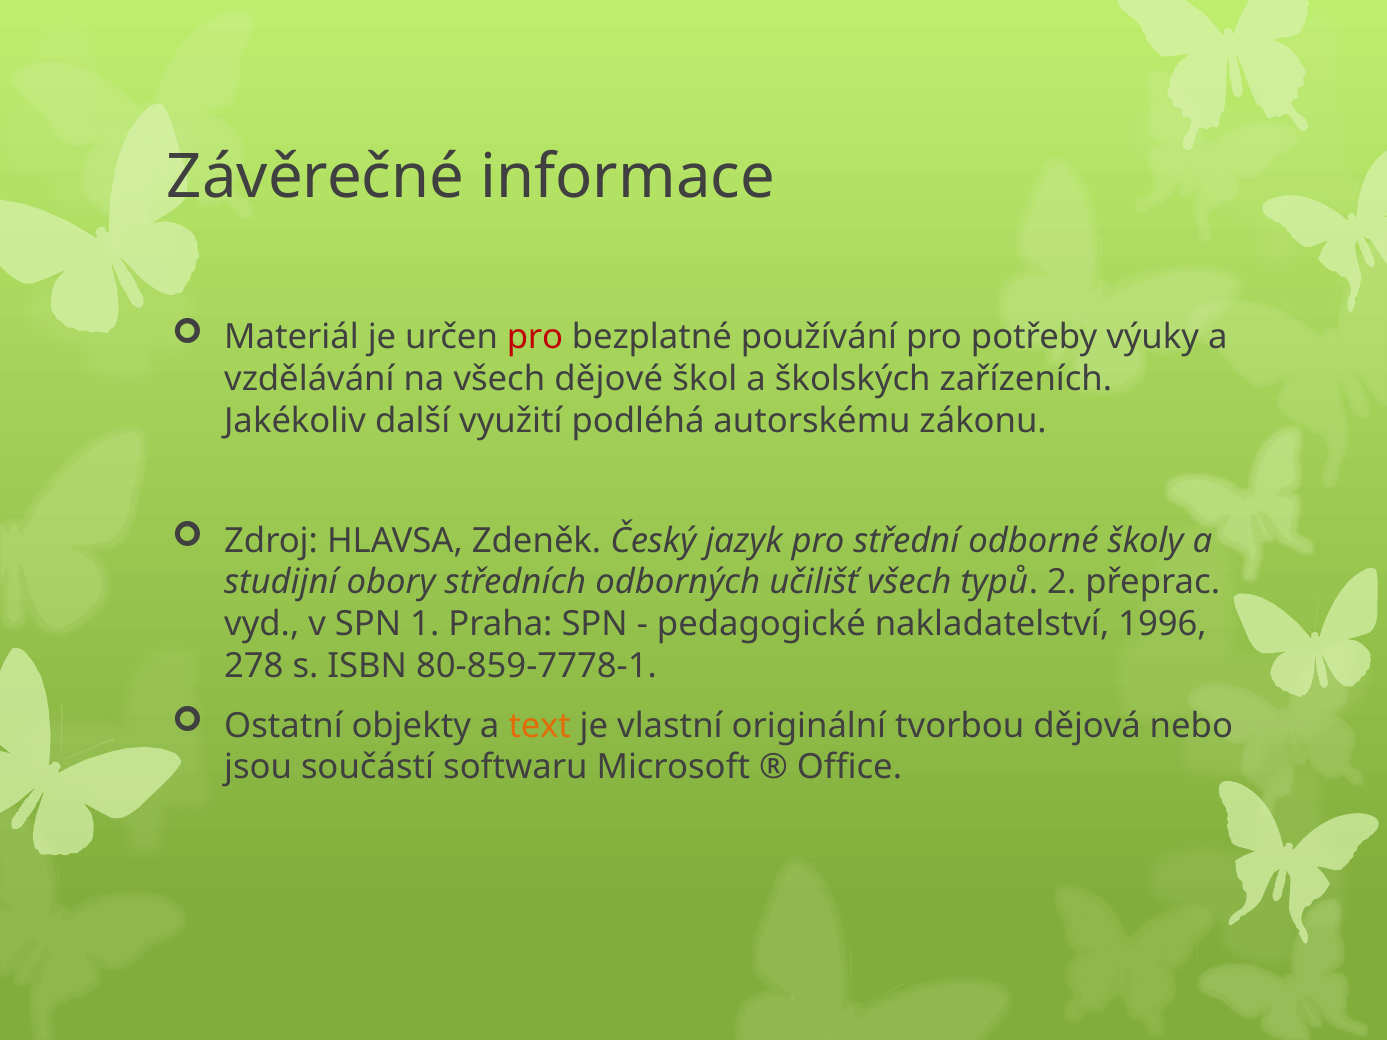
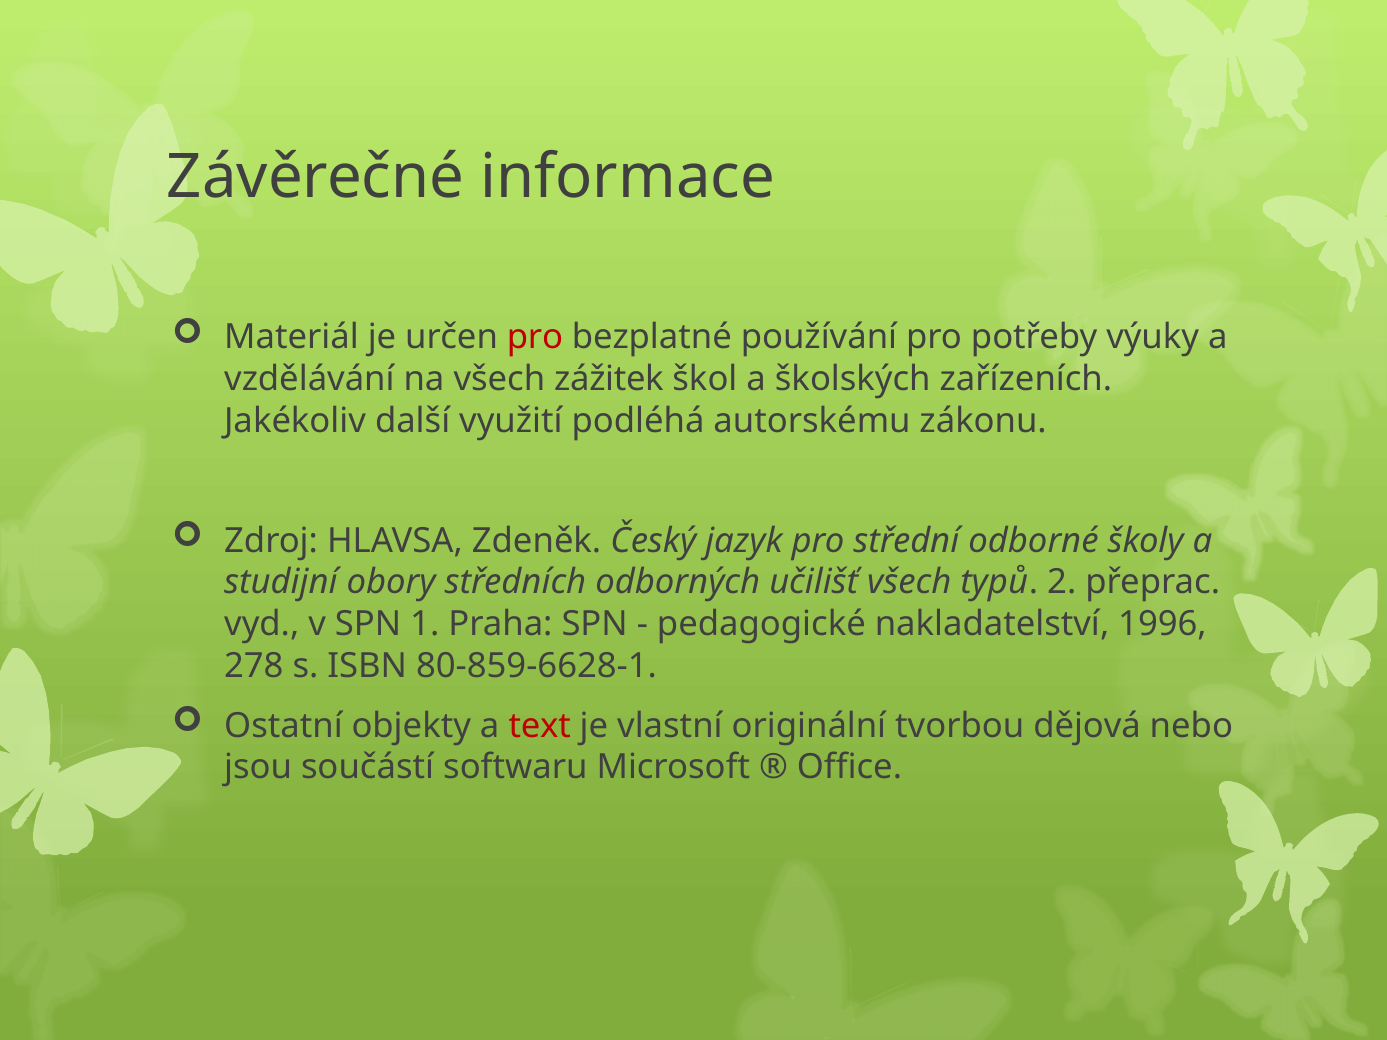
dějové: dějové -> zážitek
80-859-7778-1: 80-859-7778-1 -> 80-859-6628-1
text colour: orange -> red
